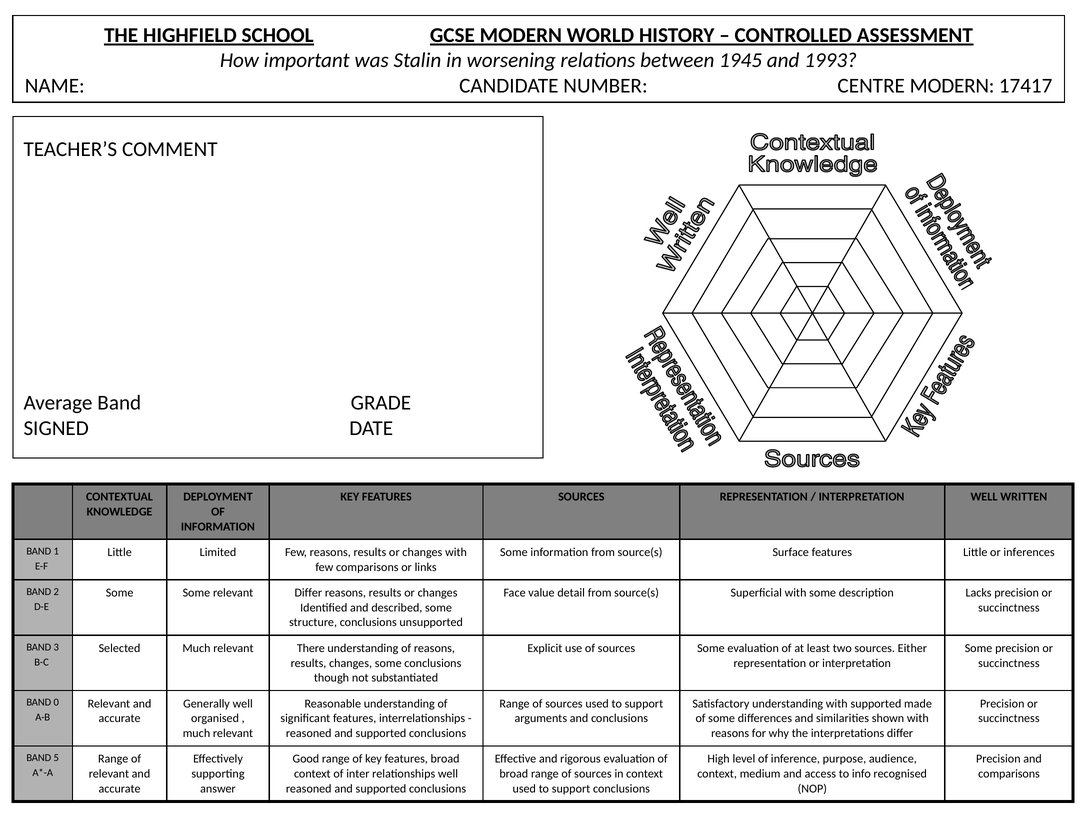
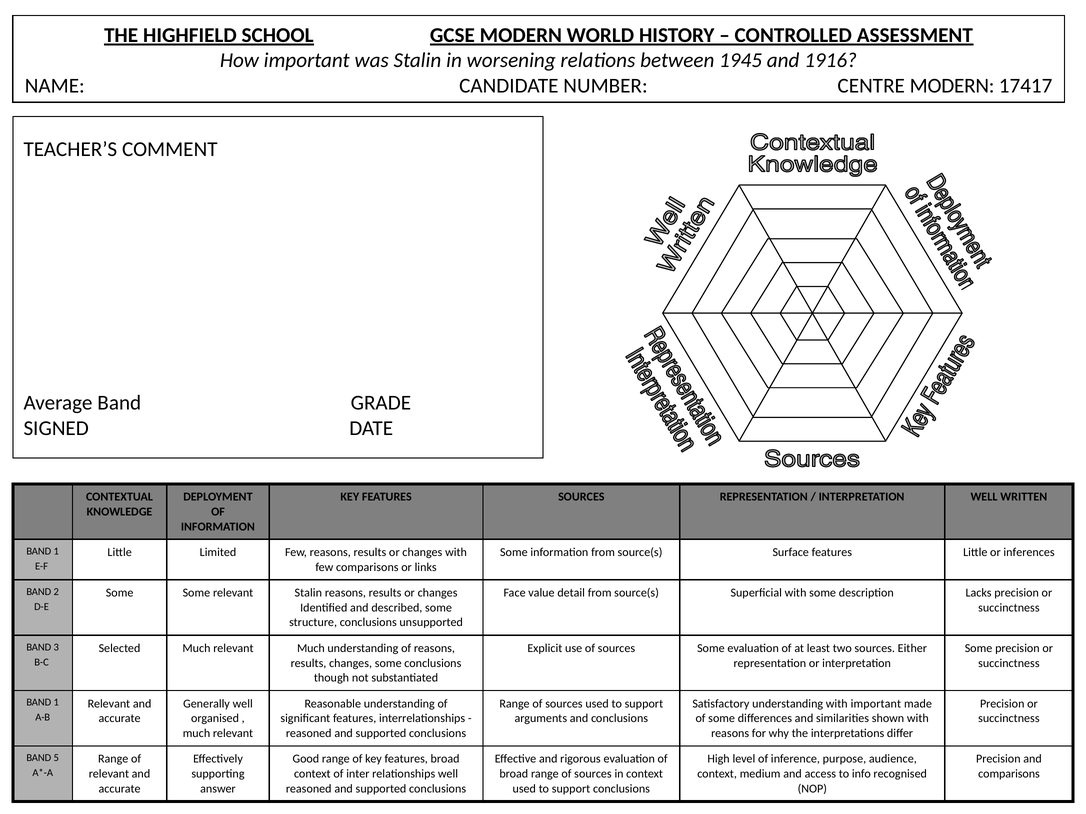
1993: 1993 -> 1916
relevant Differ: Differ -> Stalin
relevant There: There -> Much
0 at (56, 703): 0 -> 1
with supported: supported -> important
